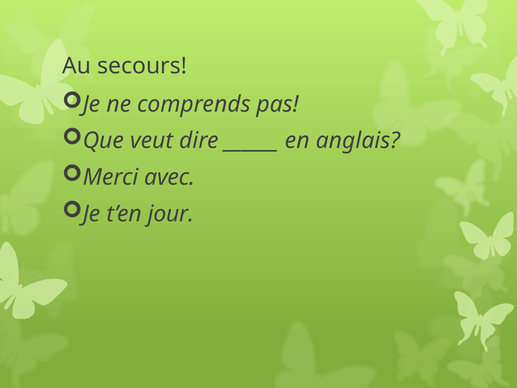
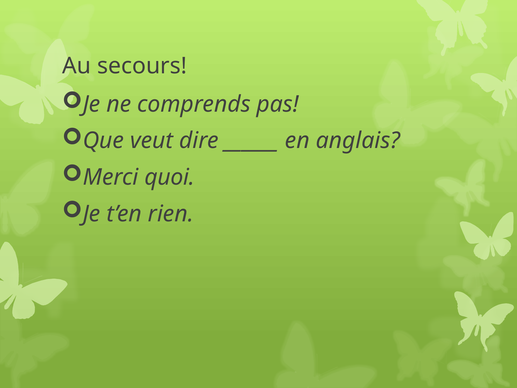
avec: avec -> quoi
jour: jour -> rien
